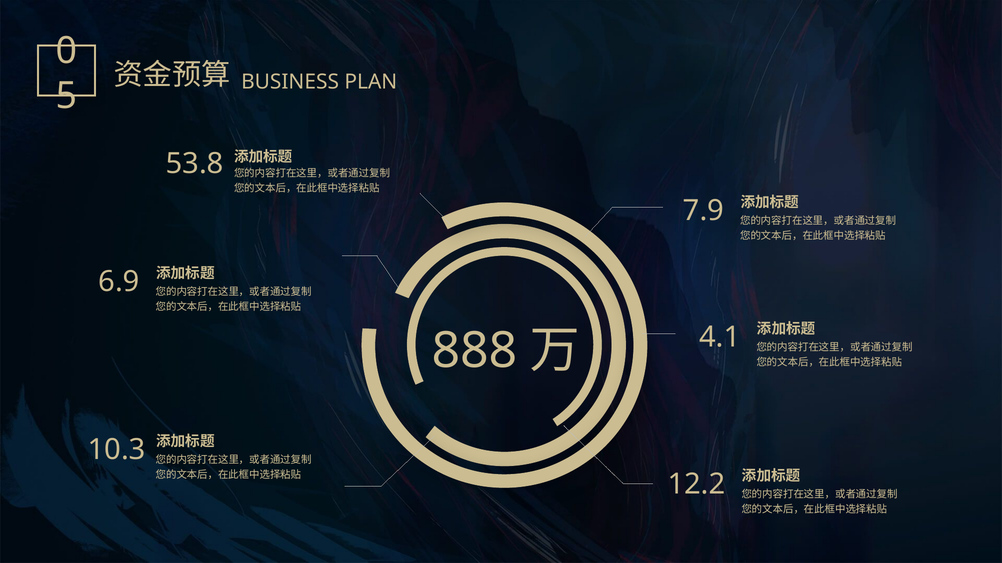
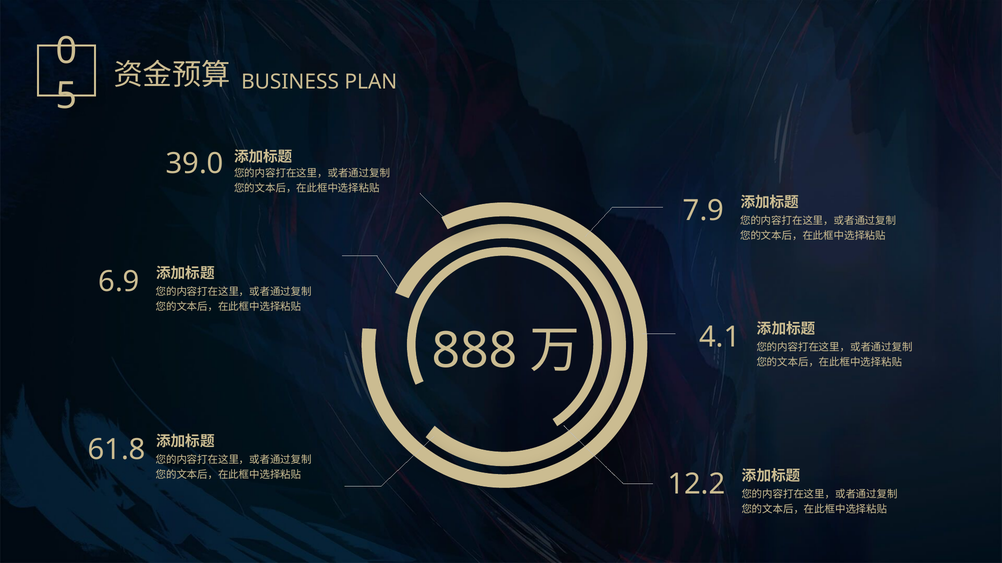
53.8: 53.8 -> 39.0
10.3: 10.3 -> 61.8
